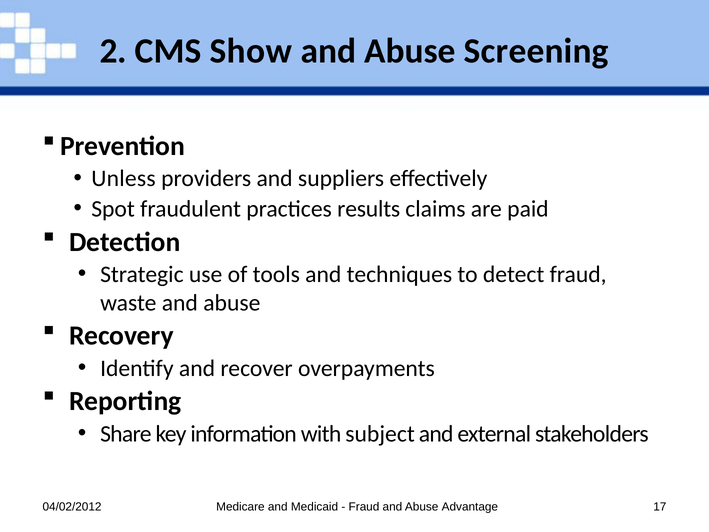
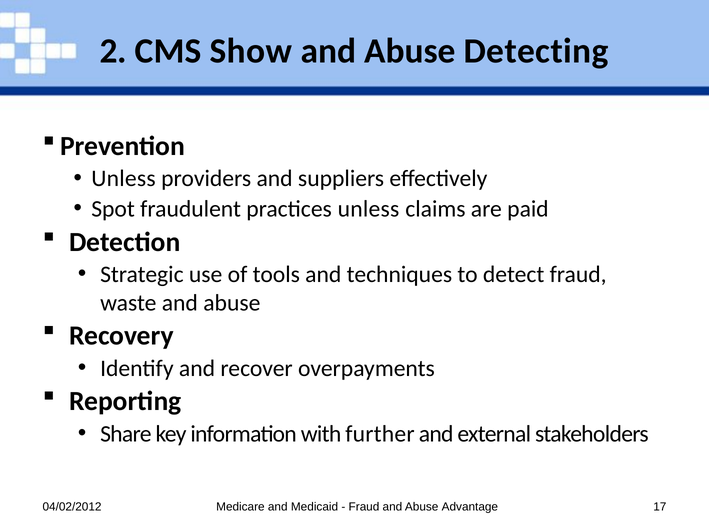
Screening: Screening -> Detecting
practices results: results -> unless
subject: subject -> further
